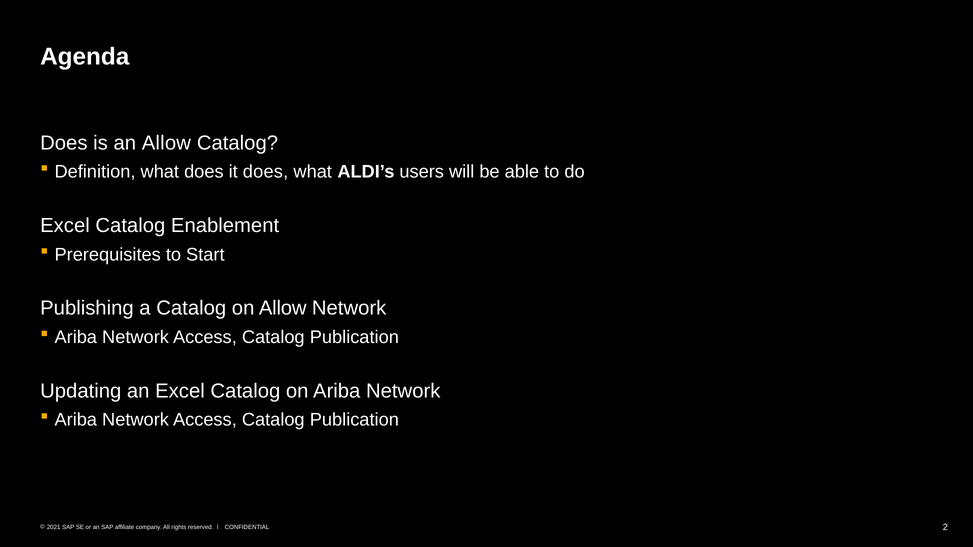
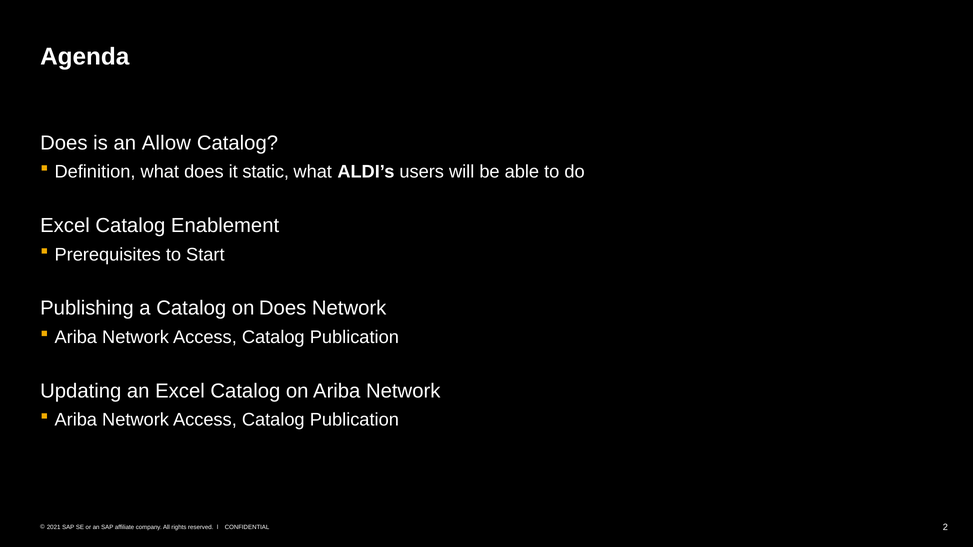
it does: does -> static
on Allow: Allow -> Does
